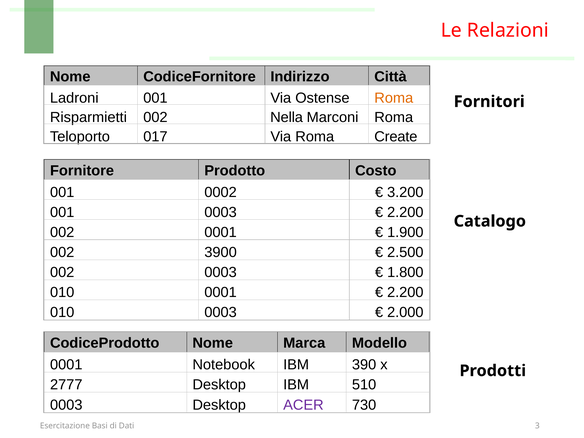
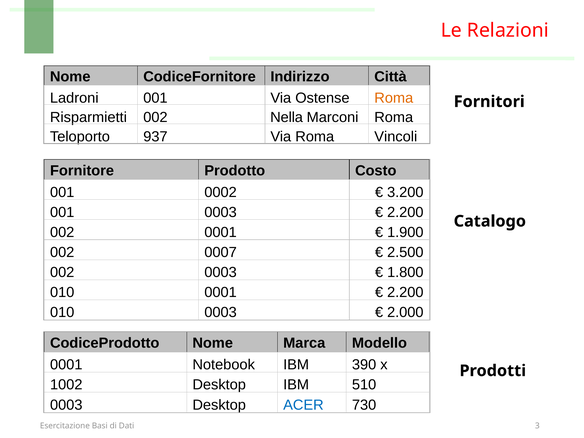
017: 017 -> 937
Create: Create -> Vincoli
3900: 3900 -> 0007
2777: 2777 -> 1002
ACER colour: purple -> blue
